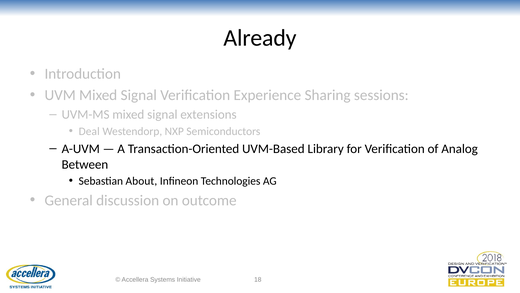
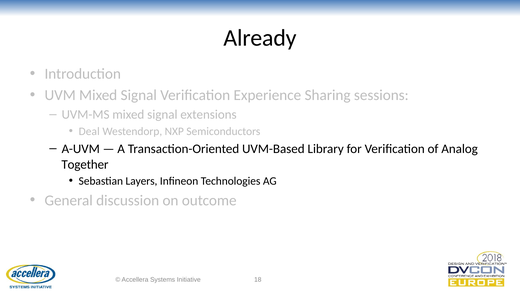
Between: Between -> Together
About: About -> Layers
